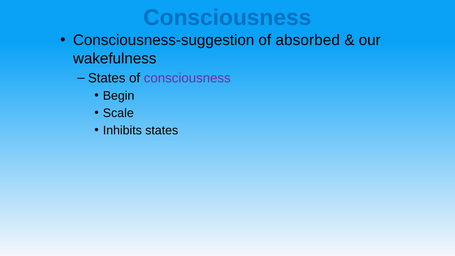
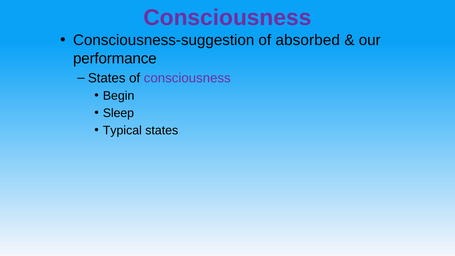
Consciousness at (227, 18) colour: blue -> purple
wakefulness: wakefulness -> performance
Scale: Scale -> Sleep
Inhibits: Inhibits -> Typical
